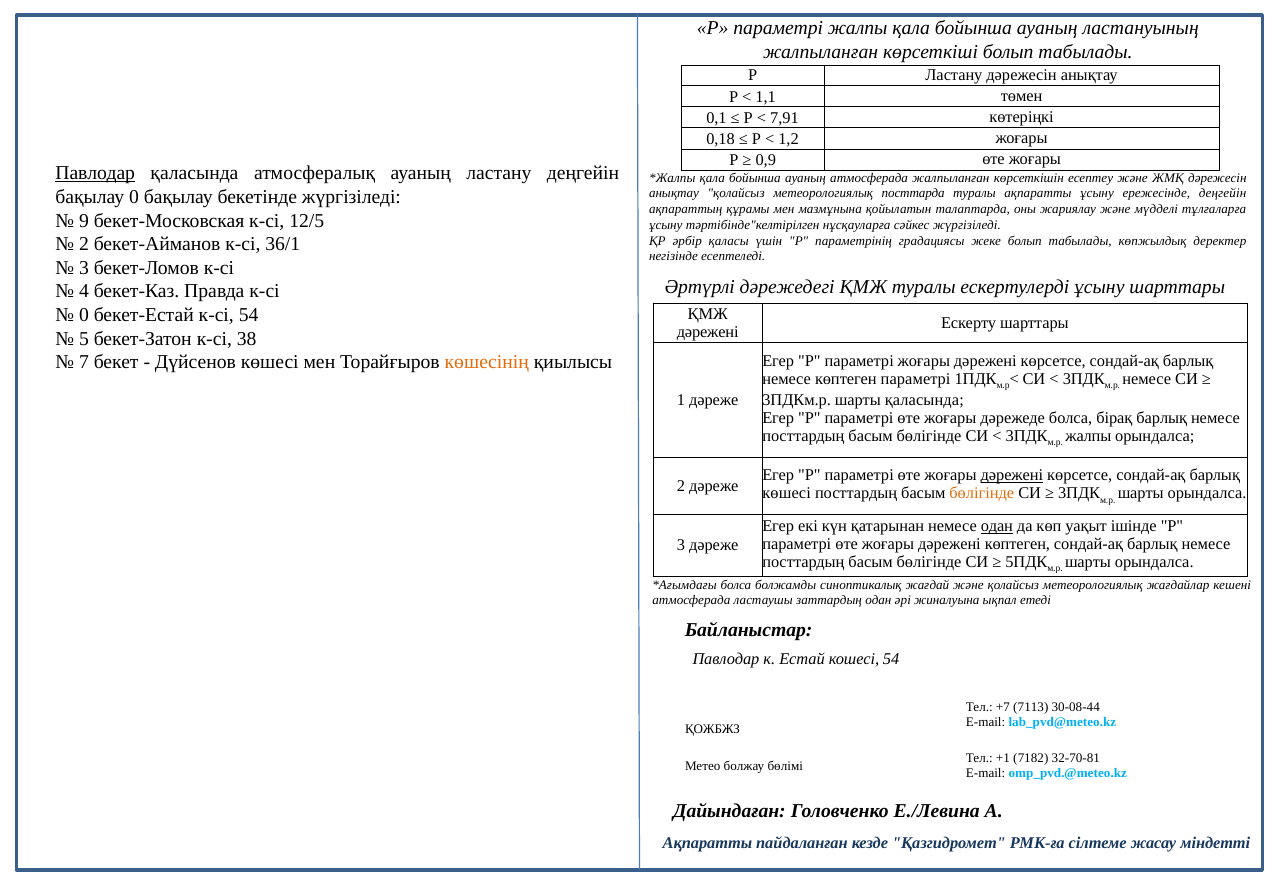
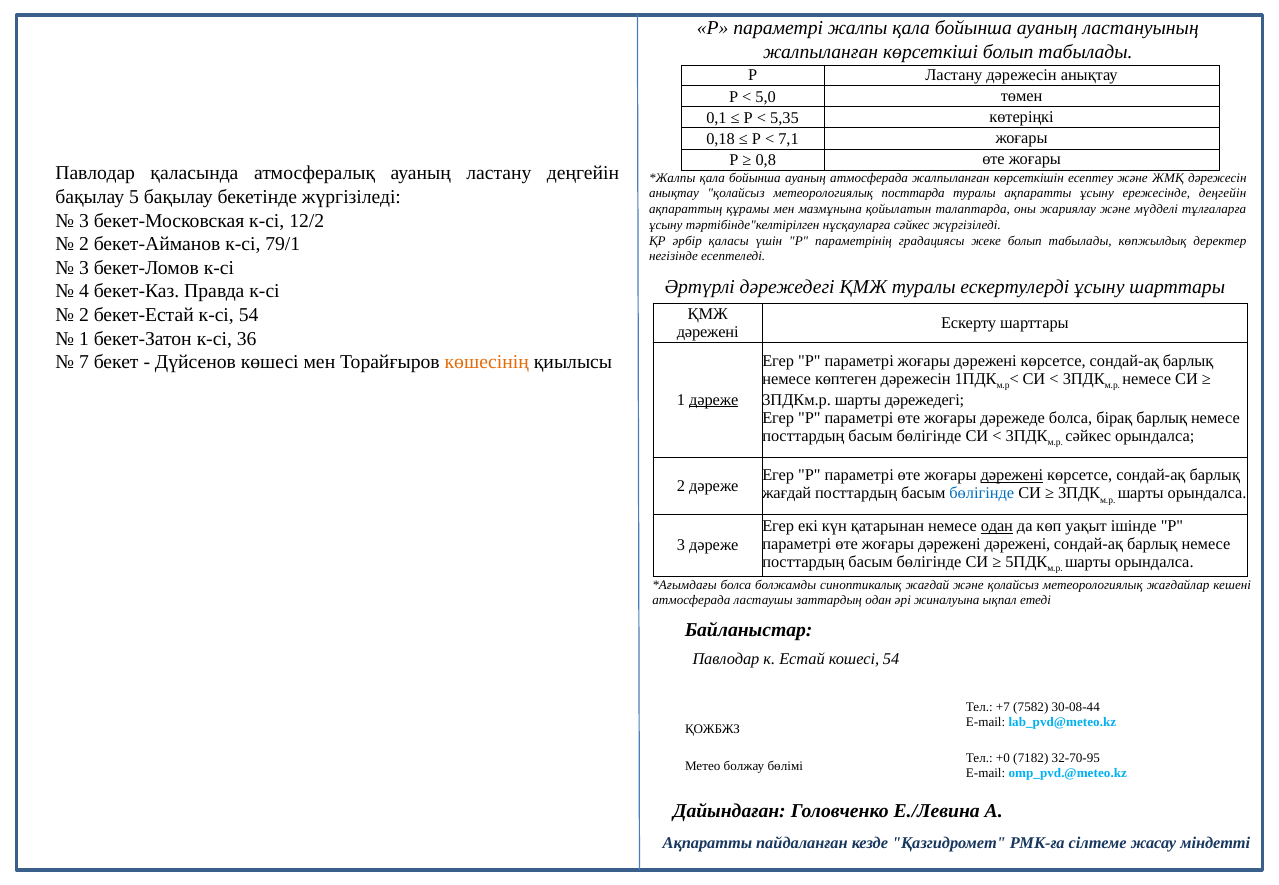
1,1: 1,1 -> 5,0
7,91: 7,91 -> 5,35
1,2: 1,2 -> 7,1
0,9: 0,9 -> 0,8
Павлодар at (95, 173) underline: present -> none
бақылау 0: 0 -> 5
9 at (84, 221): 9 -> 3
12/5: 12/5 -> 12/2
36/1: 36/1 -> 79/1
0 at (84, 315): 0 -> 2
5 at (84, 339): 5 -> 1
38: 38 -> 36
көптеген параметрі: параметрі -> дәрежесін
дәреже at (714, 400) underline: none -> present
шарты қаласында: қаласында -> дәрежедегі
жалпы at (1088, 436): жалпы -> сәйкес
көшесі at (787, 494): көшесі -> жағдай
бөлігінде at (982, 494) colour: orange -> blue
дәрежені көптеген: көптеген -> дәрежені
7113: 7113 -> 7582
+1: +1 -> +0
32-70-81: 32-70-81 -> 32-70-95
